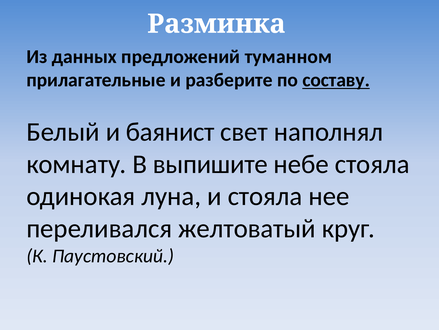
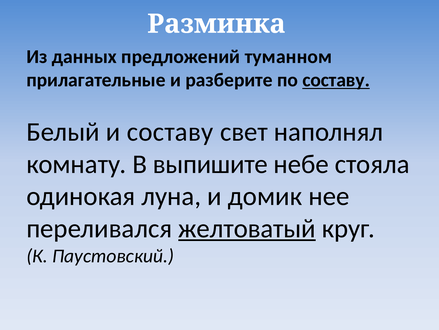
и баянист: баянист -> составу
и стояла: стояла -> домик
желтоватый underline: none -> present
